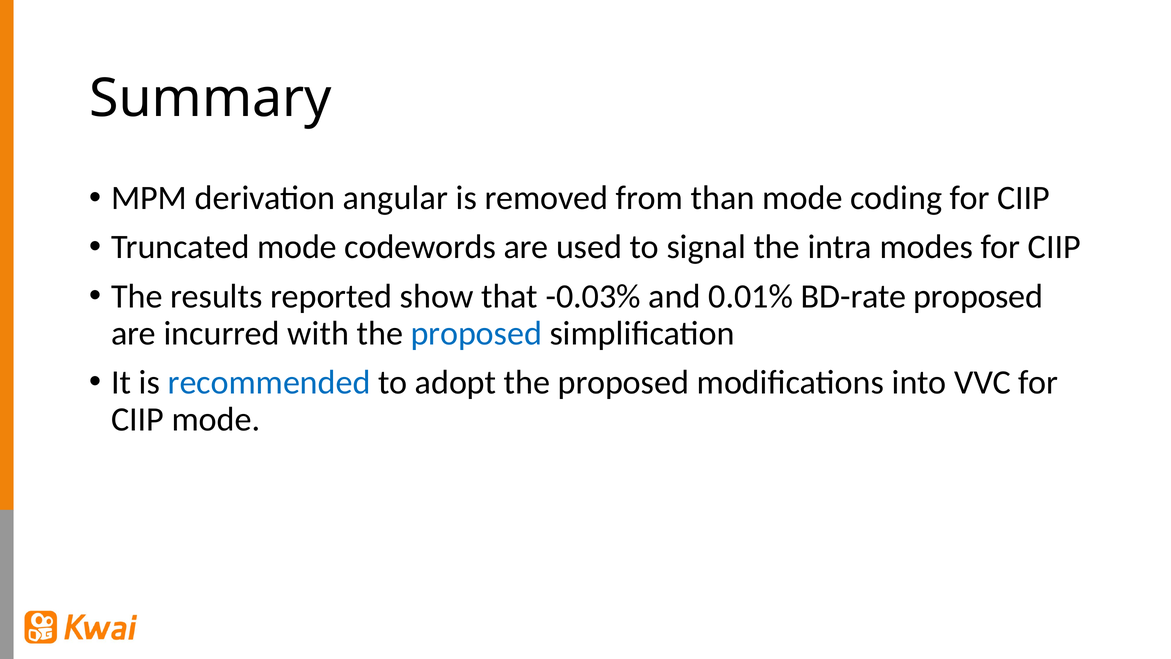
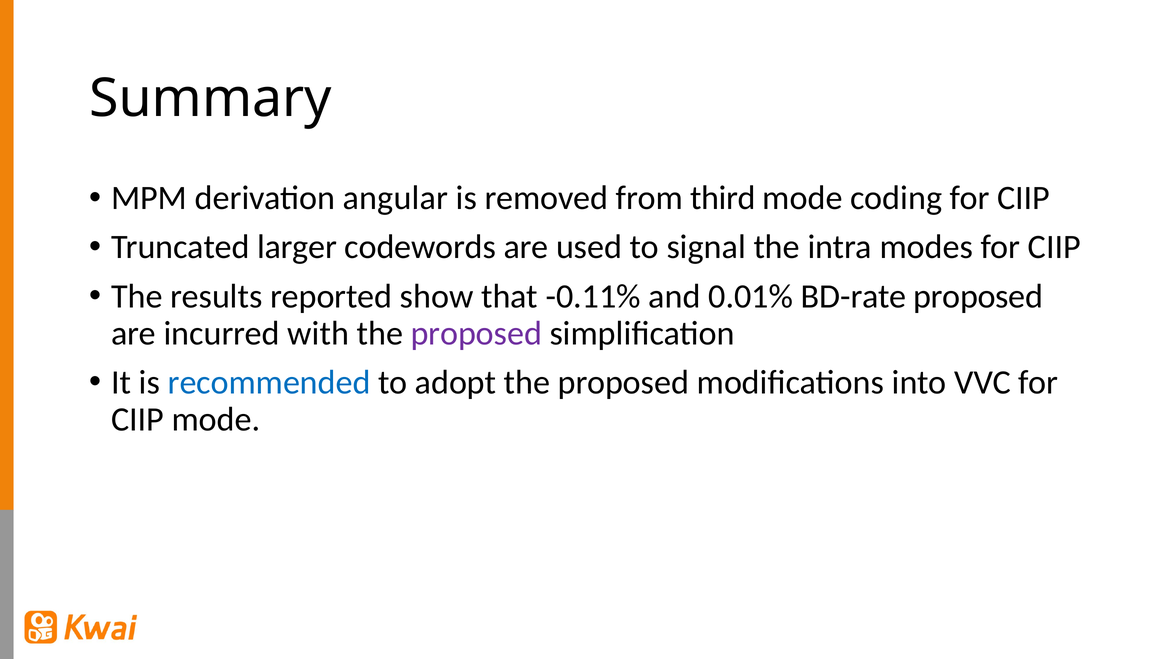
than: than -> third
Truncated mode: mode -> larger
-0.03%: -0.03% -> -0.11%
proposed at (476, 333) colour: blue -> purple
